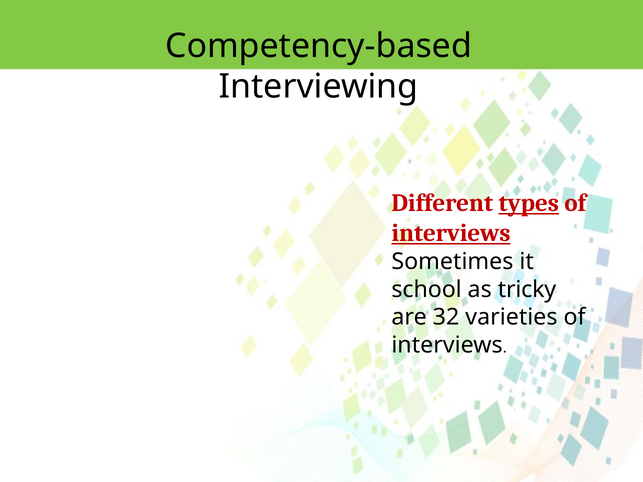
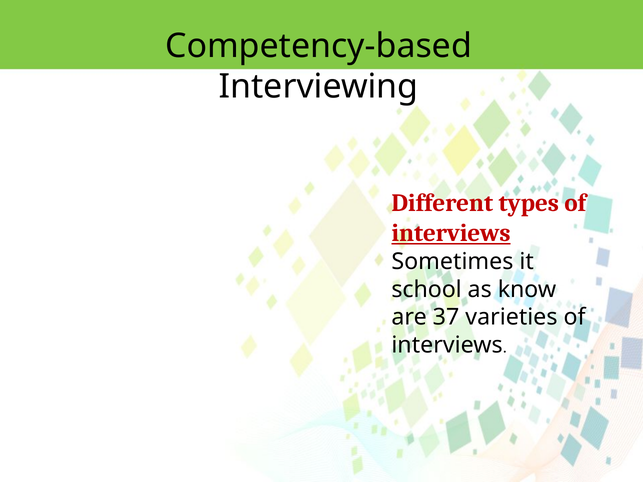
types underline: present -> none
tricky: tricky -> know
32: 32 -> 37
